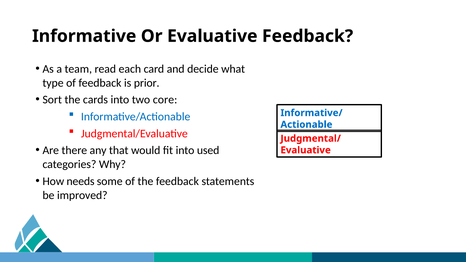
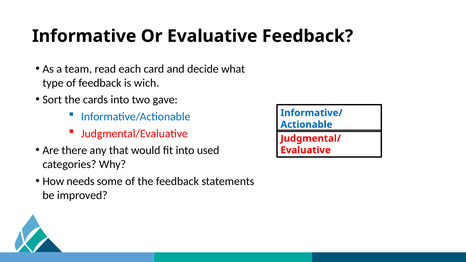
prior: prior -> wich
core: core -> gave
